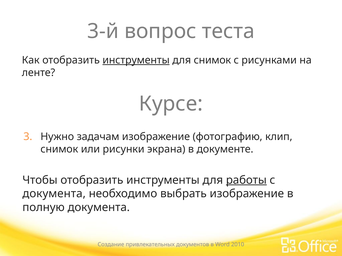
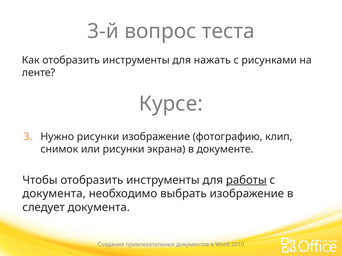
инструменты at (136, 60) underline: present -> none
для снимок: снимок -> нажать
Нужно задачам: задачам -> рисунки
полную: полную -> следует
